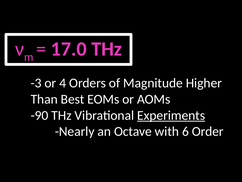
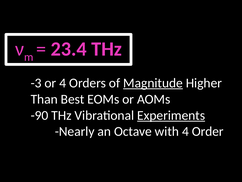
17.0: 17.0 -> 23.4
Magnitude underline: none -> present
with 6: 6 -> 4
